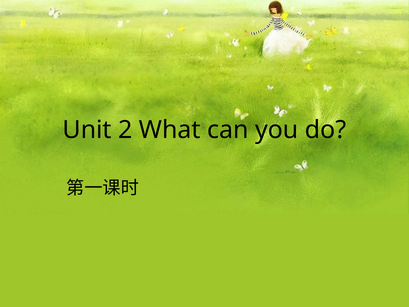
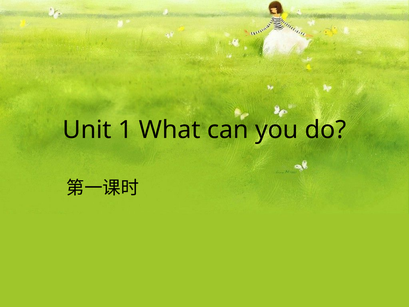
2: 2 -> 1
